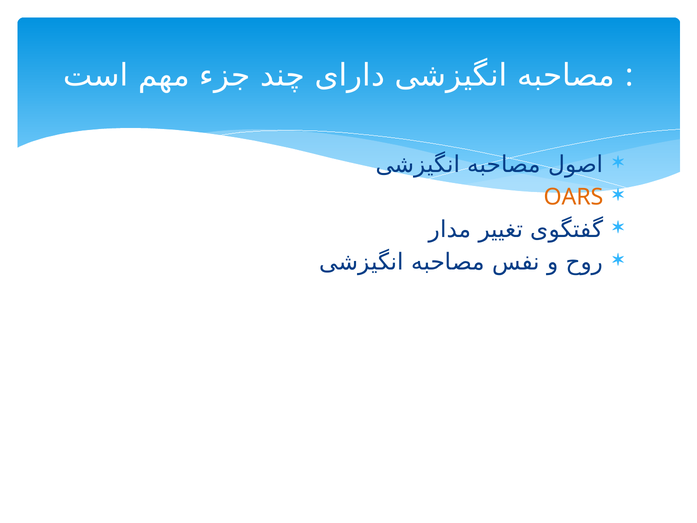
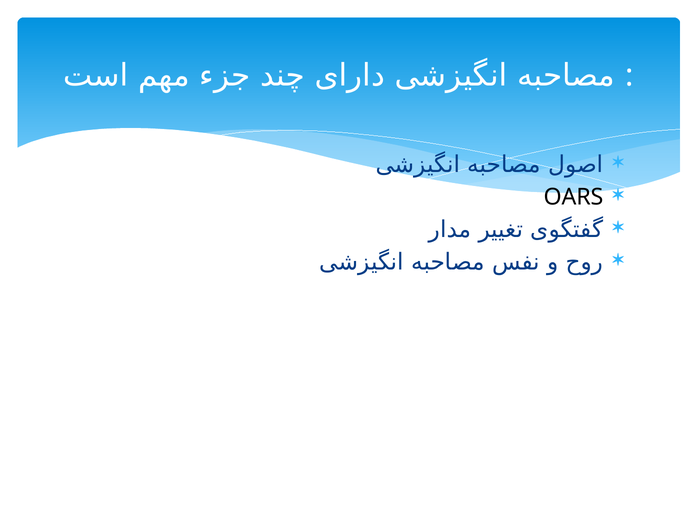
OARS colour: orange -> black
